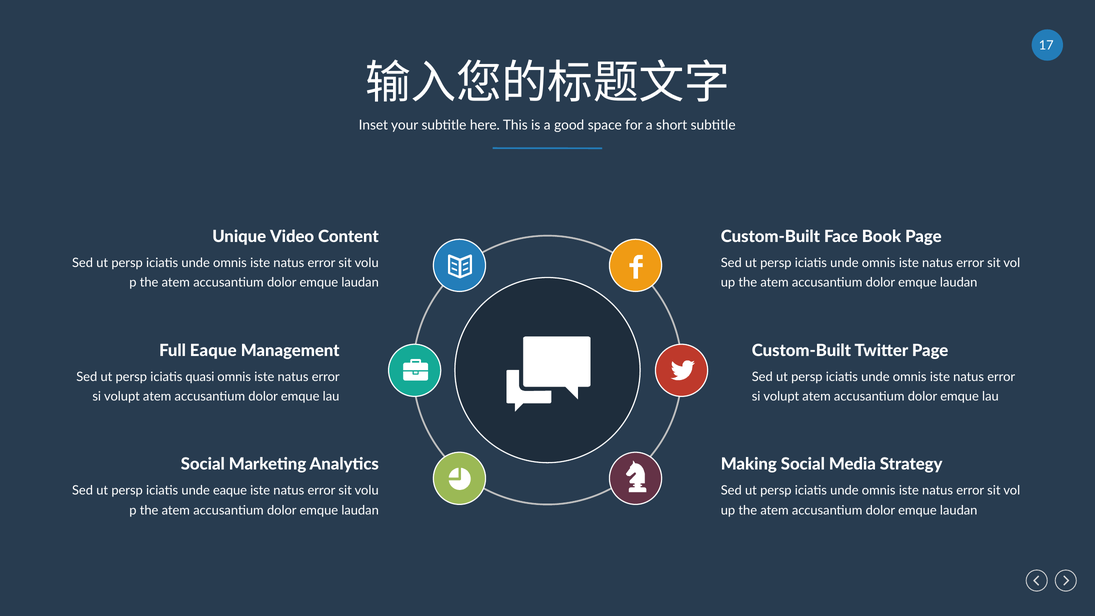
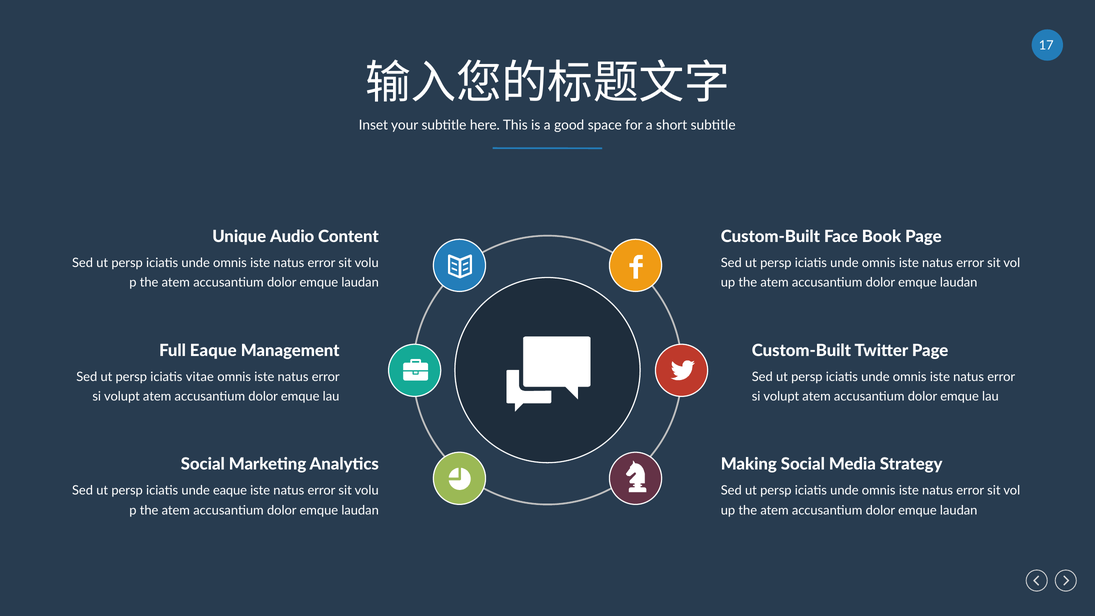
Video: Video -> Audio
quasi: quasi -> vitae
